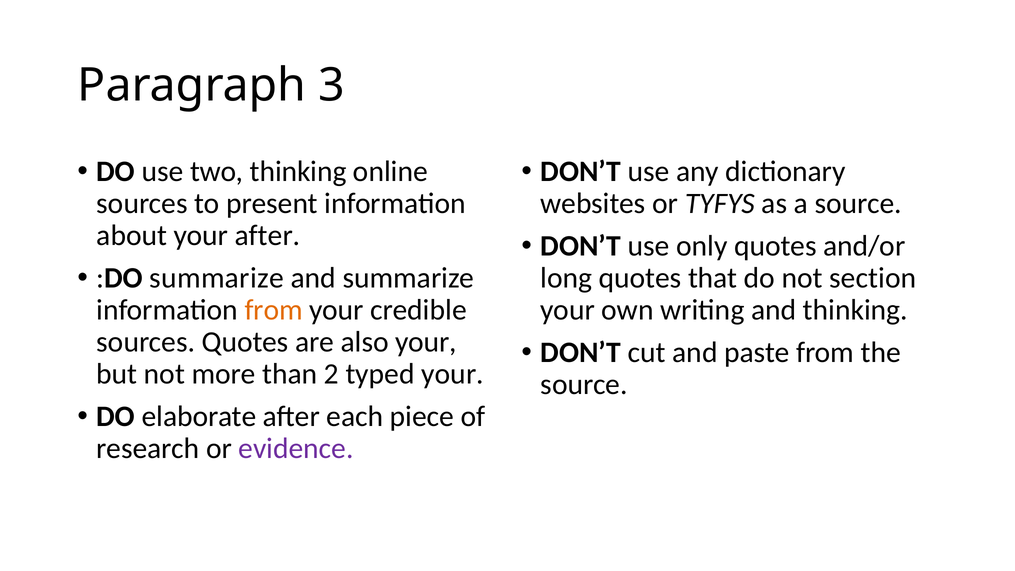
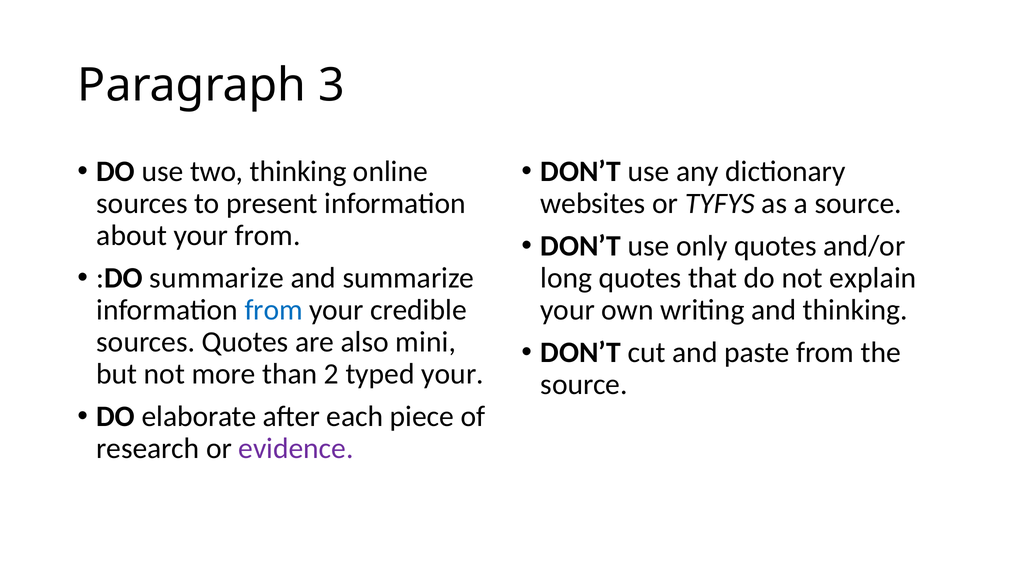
your after: after -> from
section: section -> explain
from at (274, 310) colour: orange -> blue
also your: your -> mini
